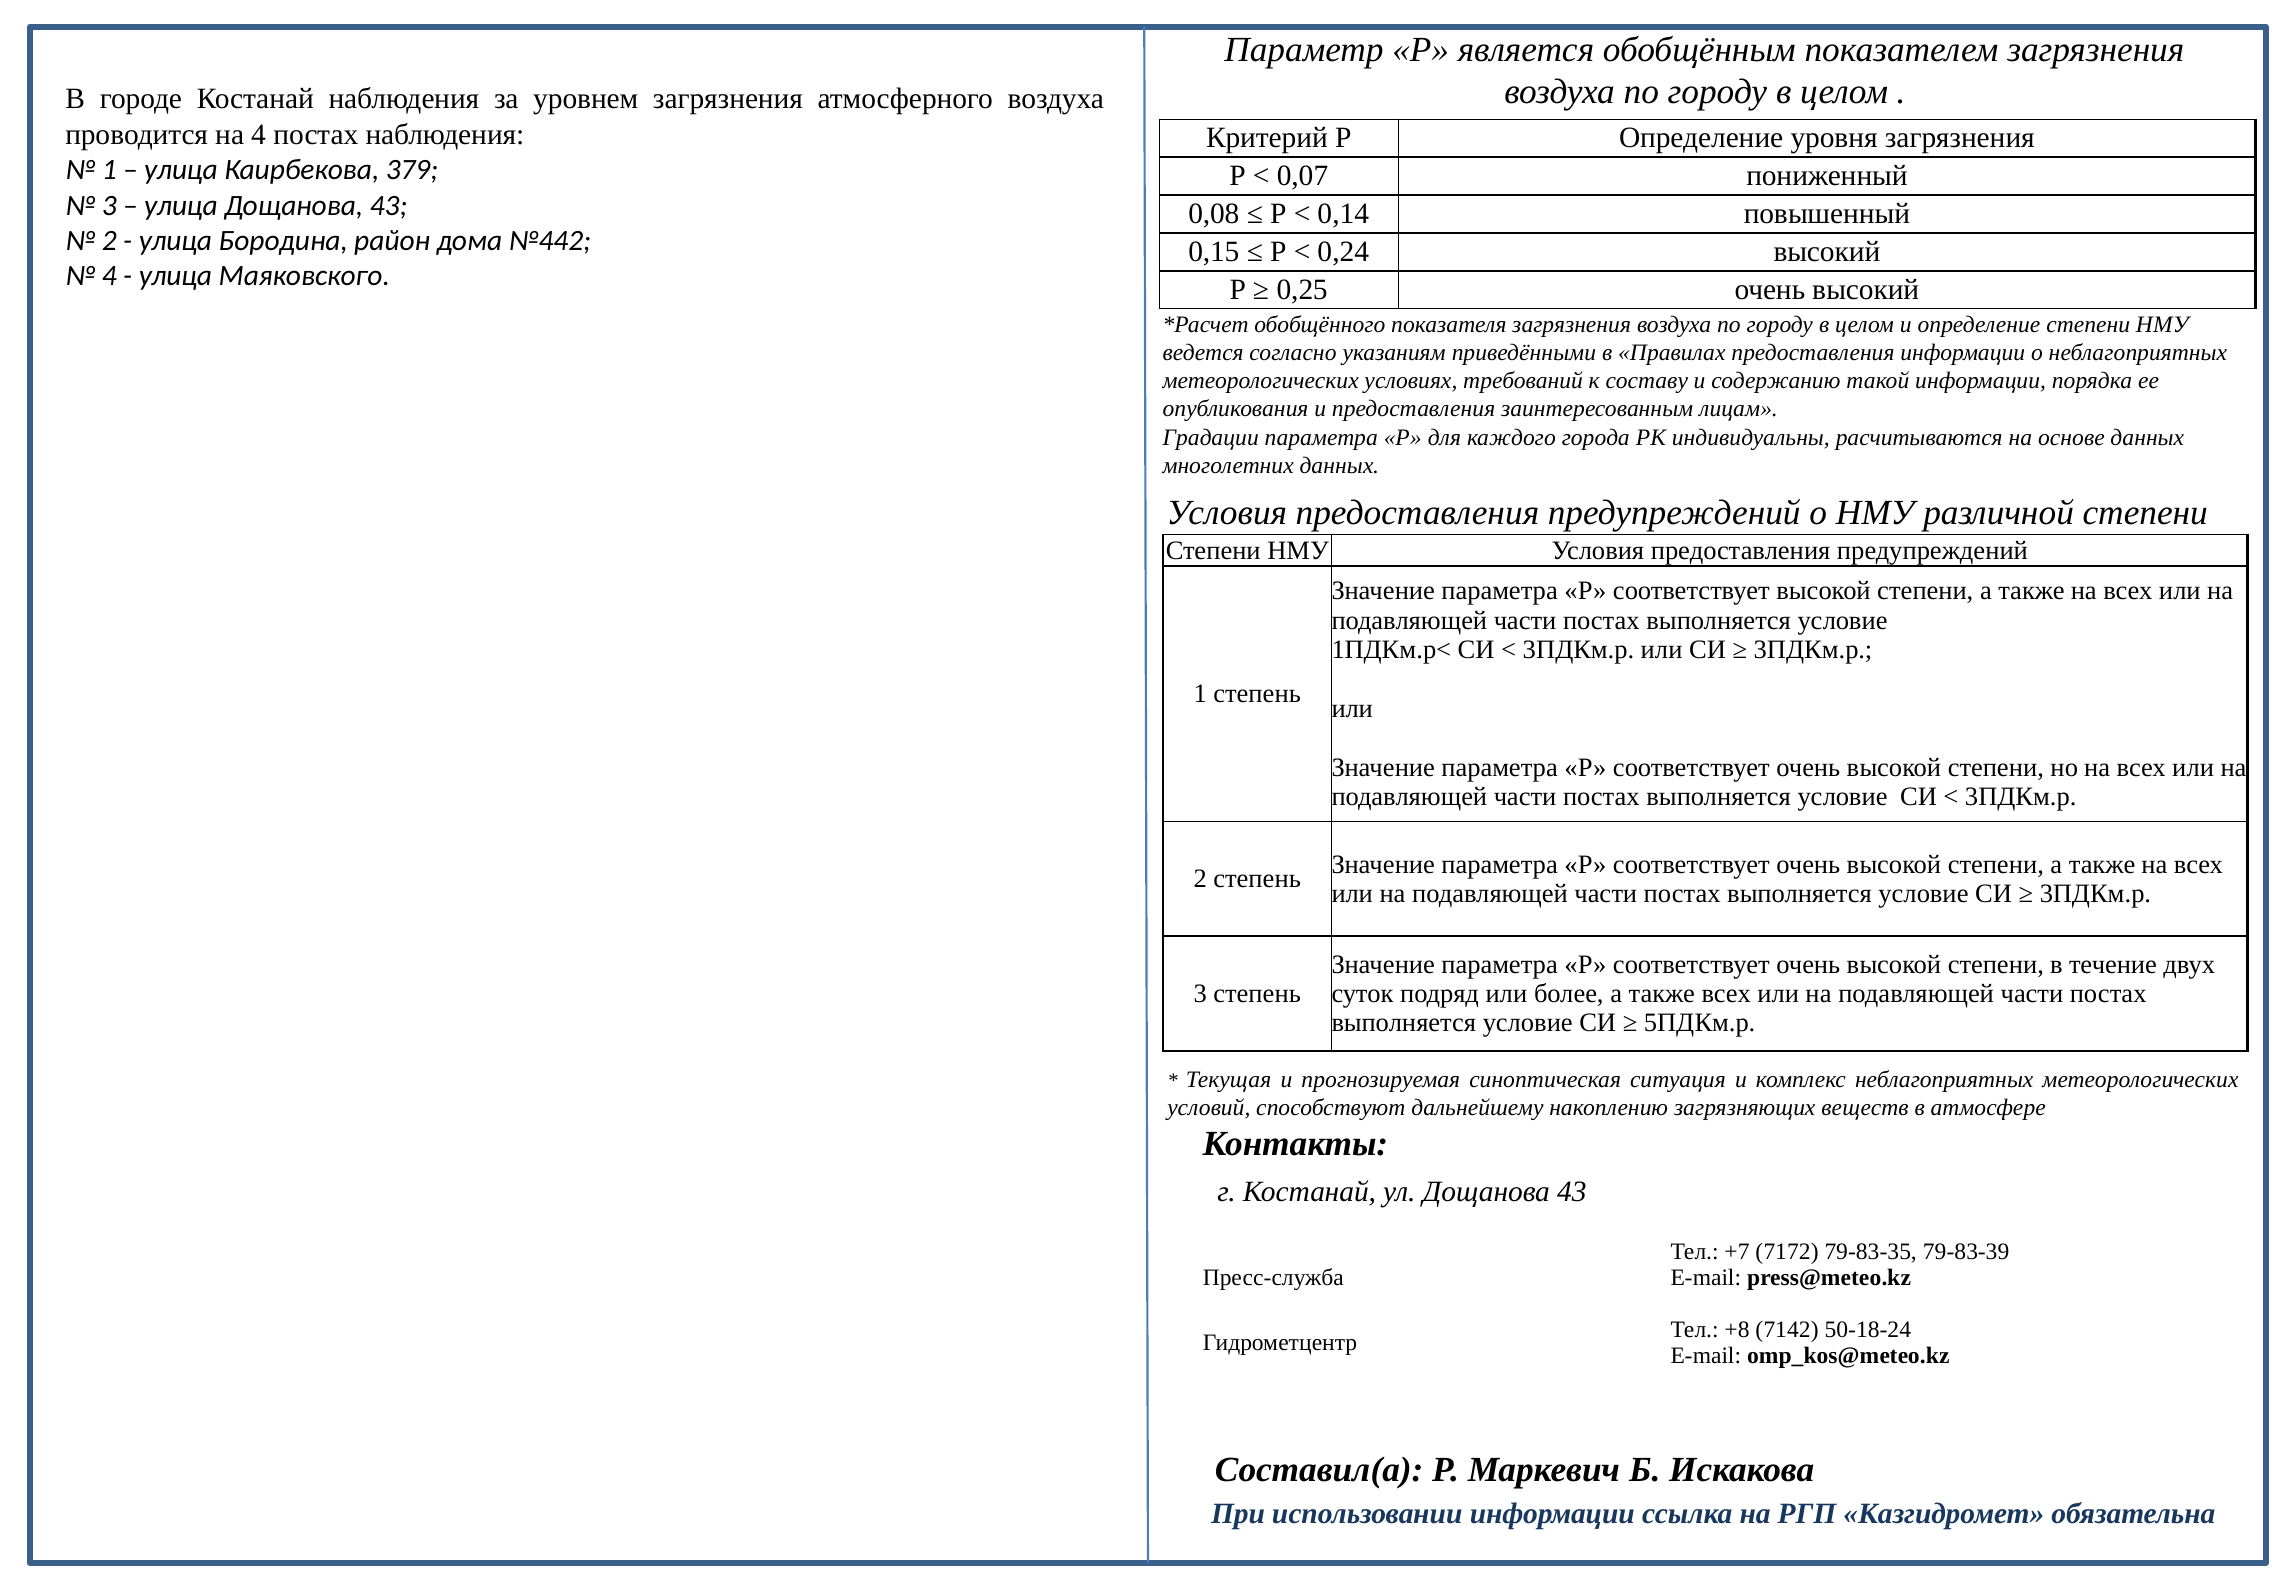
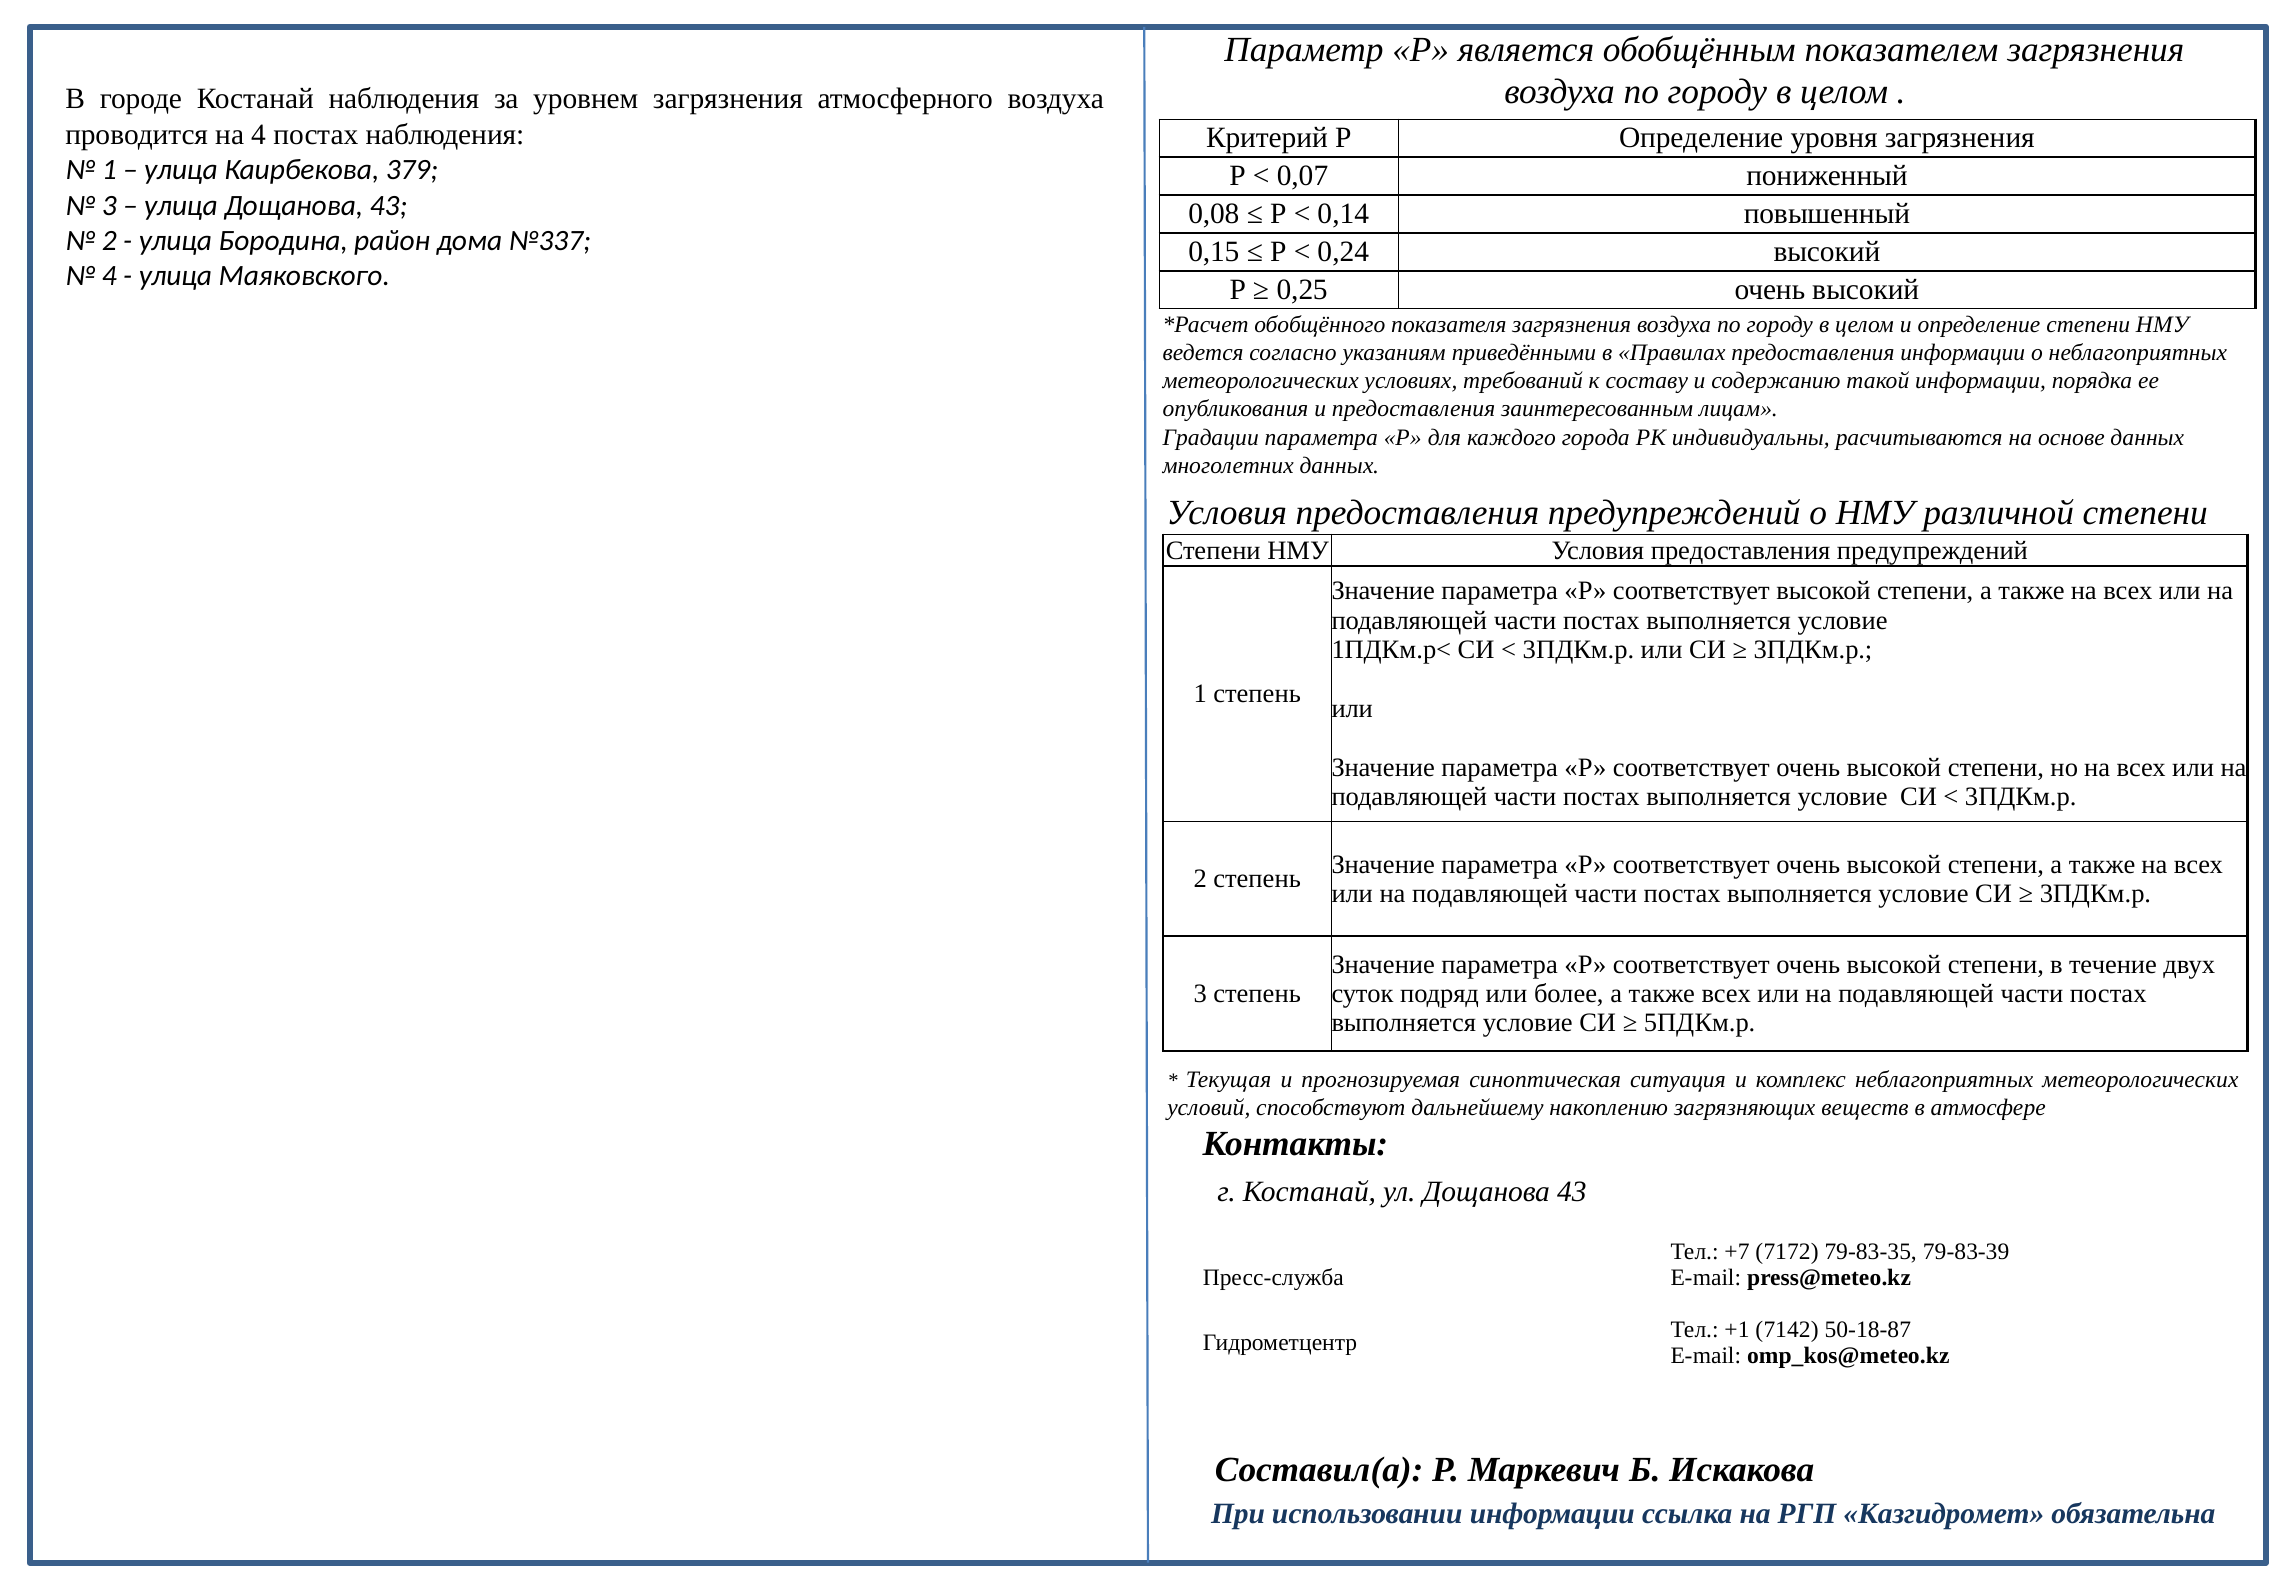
№442: №442 -> №337
+8: +8 -> +1
50-18-24: 50-18-24 -> 50-18-87
